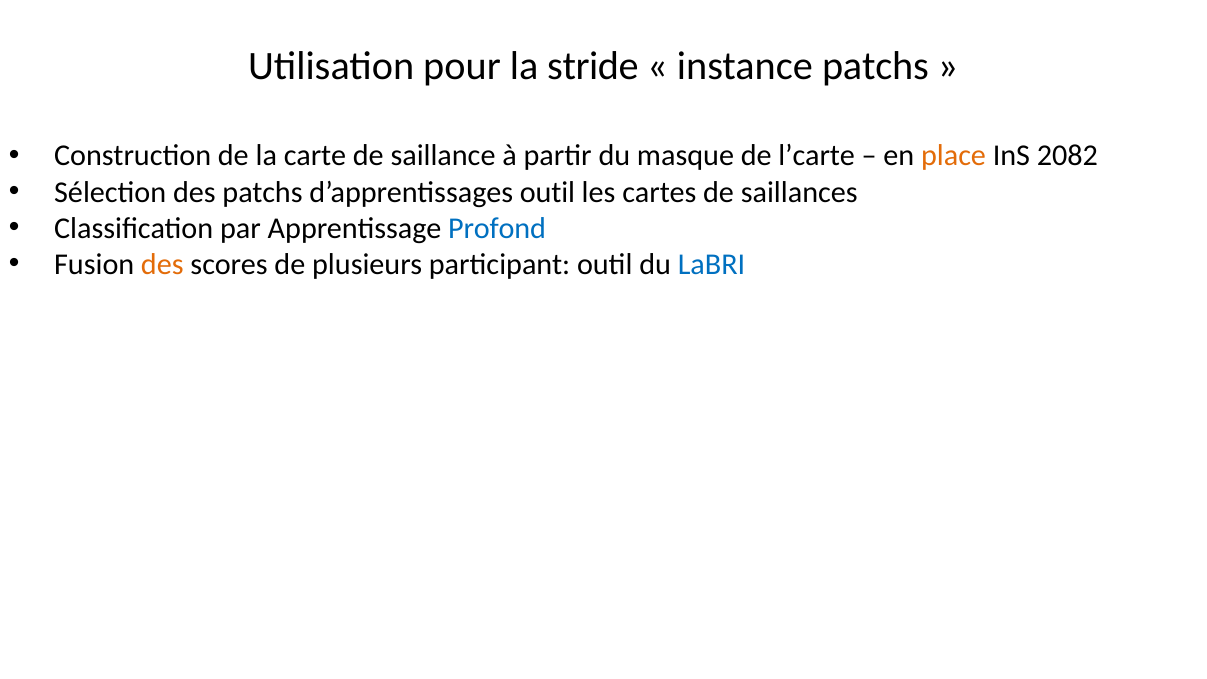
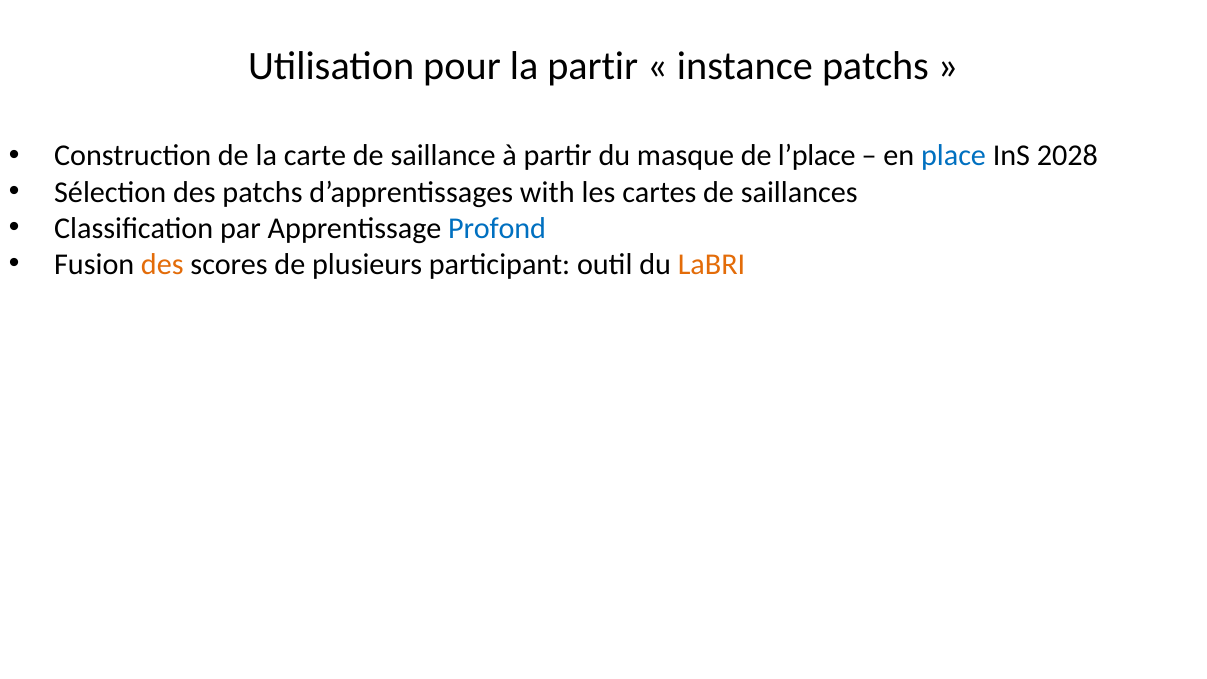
la stride: stride -> partir
l’carte: l’carte -> l’place
place colour: orange -> blue
2082: 2082 -> 2028
d’apprentissages outil: outil -> with
LaBRI colour: blue -> orange
